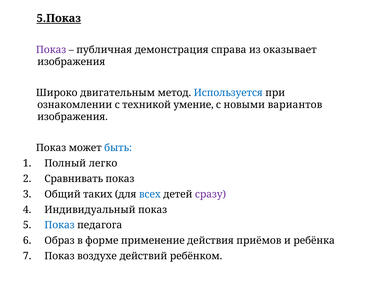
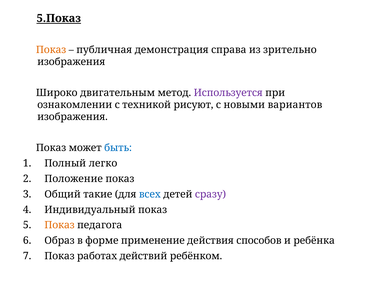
Показ at (51, 50) colour: purple -> orange
оказывает: оказывает -> зрительно
Используется colour: blue -> purple
умение: умение -> рисуют
Сравнивать: Сравнивать -> Положение
таких: таких -> такие
Показ at (59, 226) colour: blue -> orange
приёмов: приёмов -> способов
воздухе: воздухе -> работах
